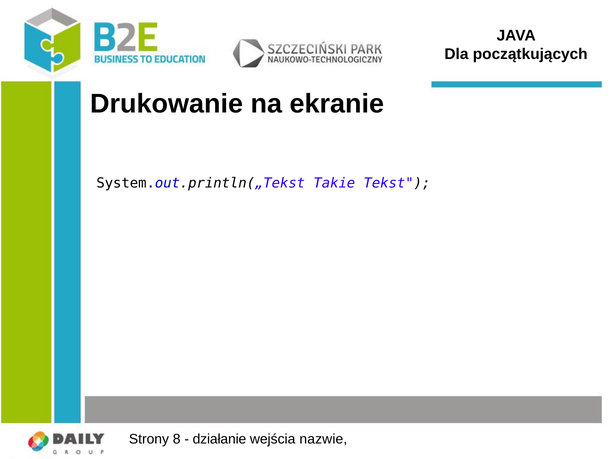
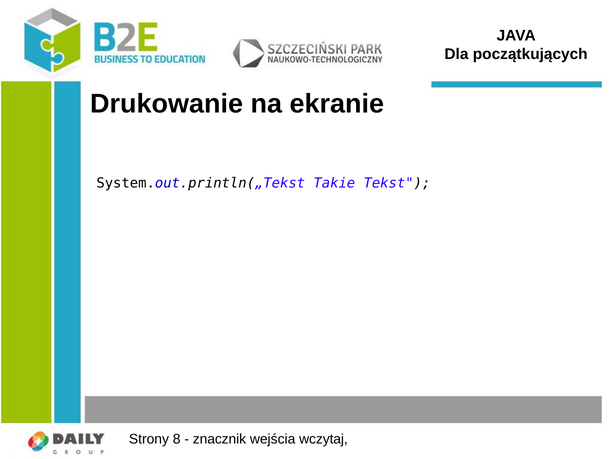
działanie: działanie -> znacznik
nazwie: nazwie -> wczytaj
